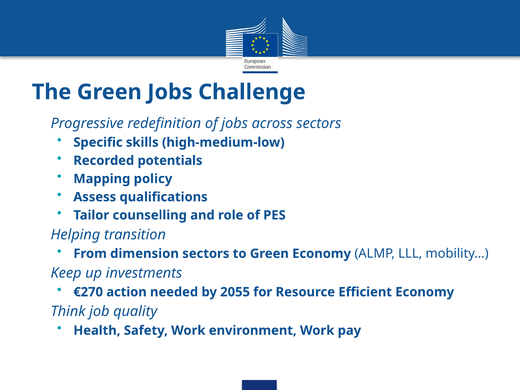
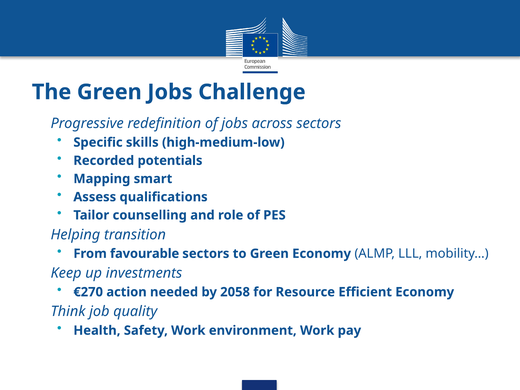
policy: policy -> smart
dimension: dimension -> favourable
2055: 2055 -> 2058
